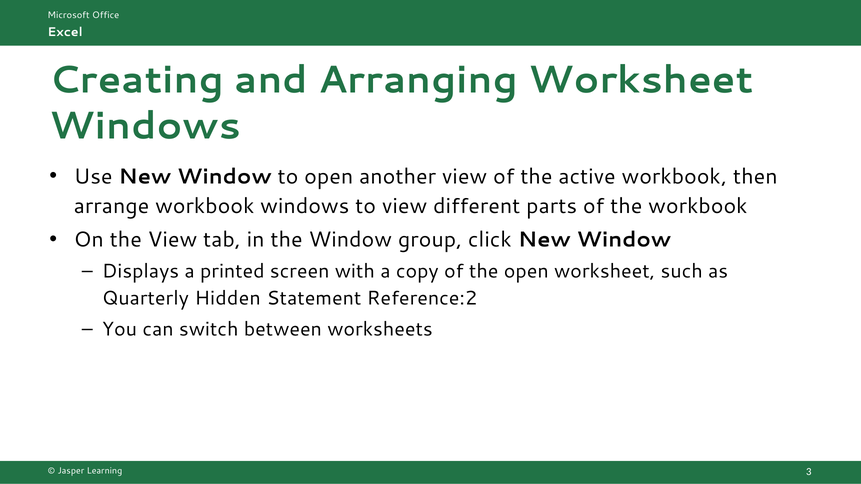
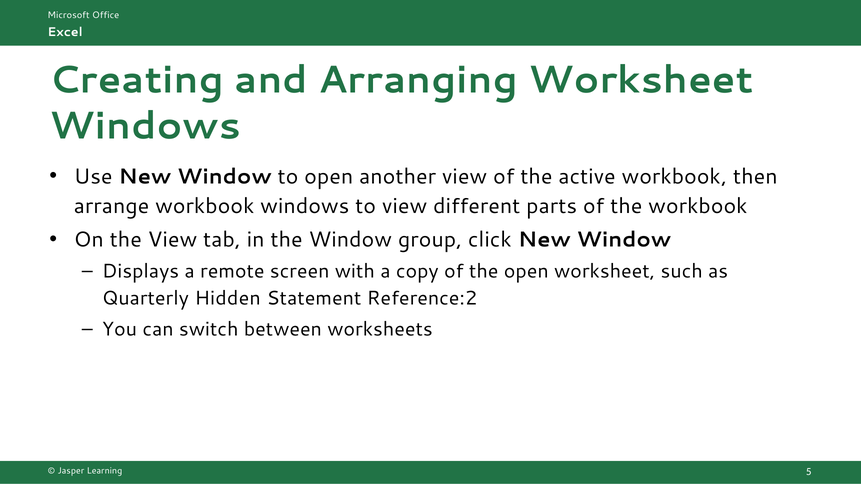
printed: printed -> remote
3: 3 -> 5
